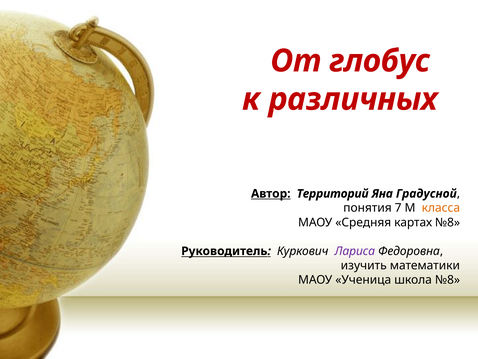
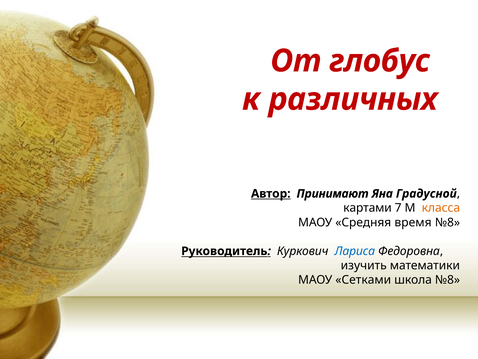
Территорий: Территорий -> Принимают
понятия: понятия -> картами
картах: картах -> время
Лариса colour: purple -> blue
Ученица: Ученица -> Сетками
